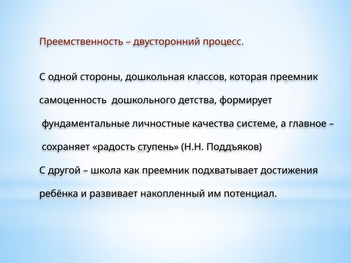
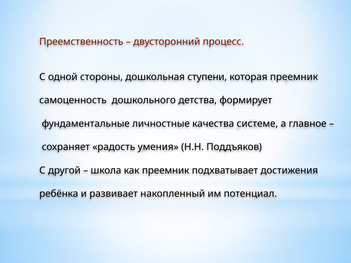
классов: классов -> ступени
ступень: ступень -> умения
